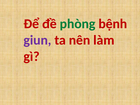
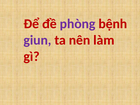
phòng colour: green -> purple
